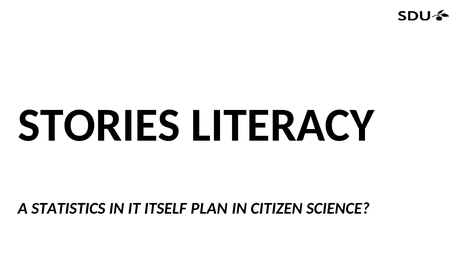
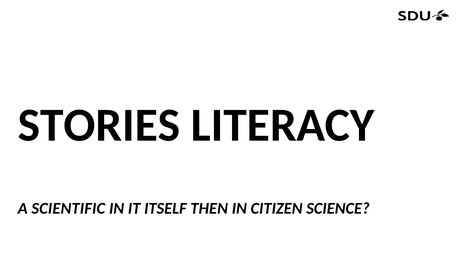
STATISTICS: STATISTICS -> SCIENTIFIC
PLAN: PLAN -> THEN
